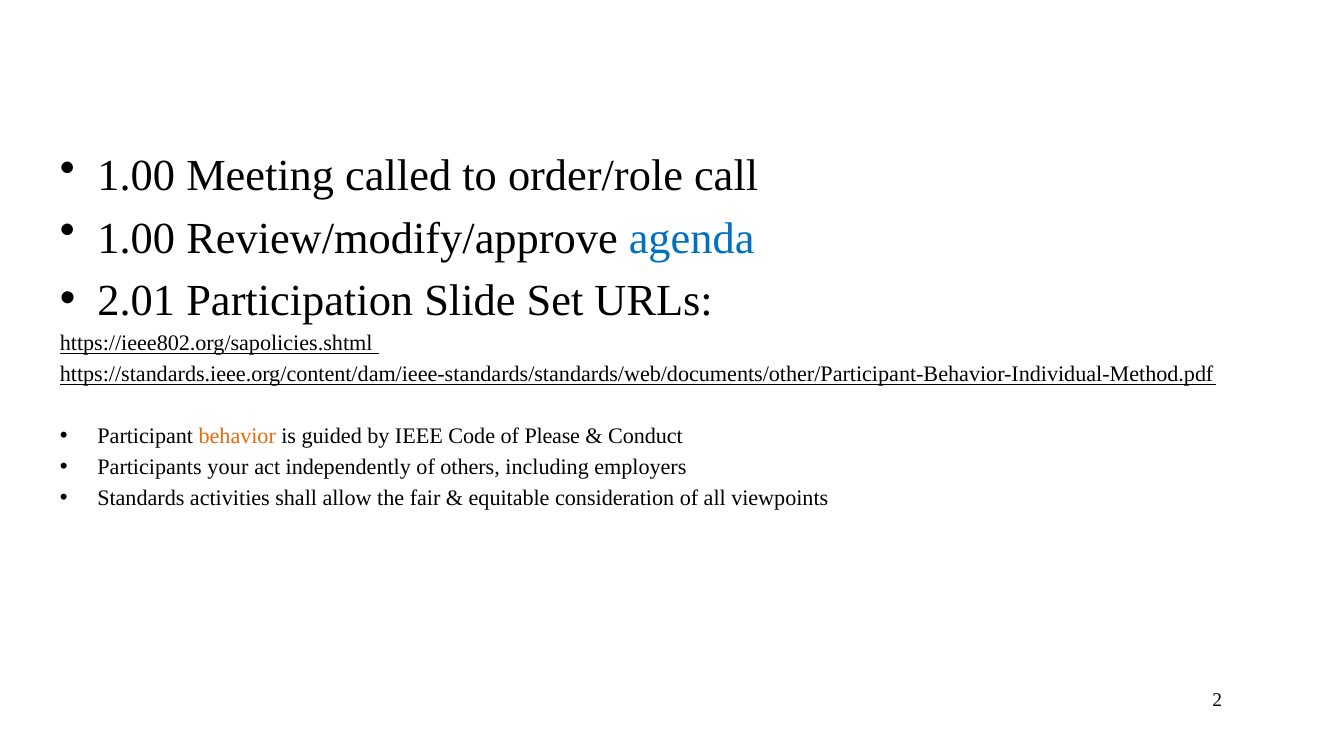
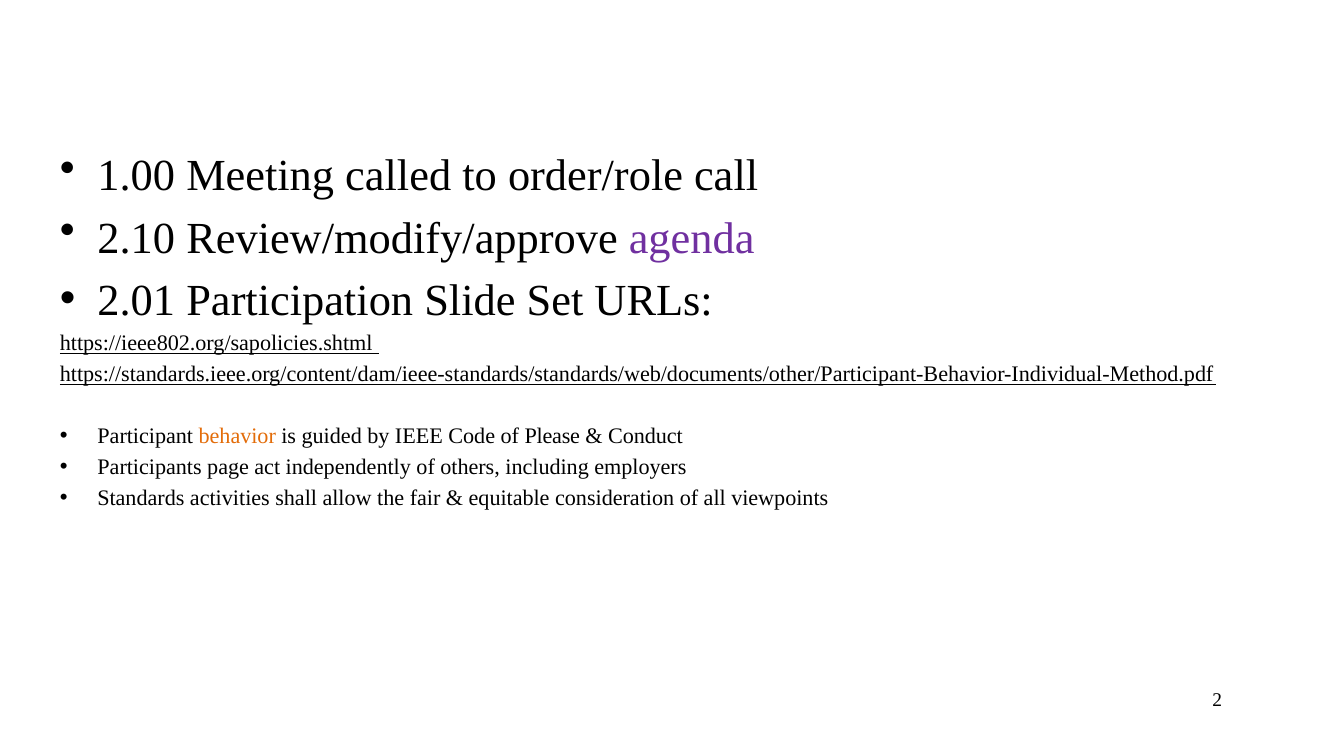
1.00 at (136, 238): 1.00 -> 2.10
agenda colour: blue -> purple
your: your -> page
